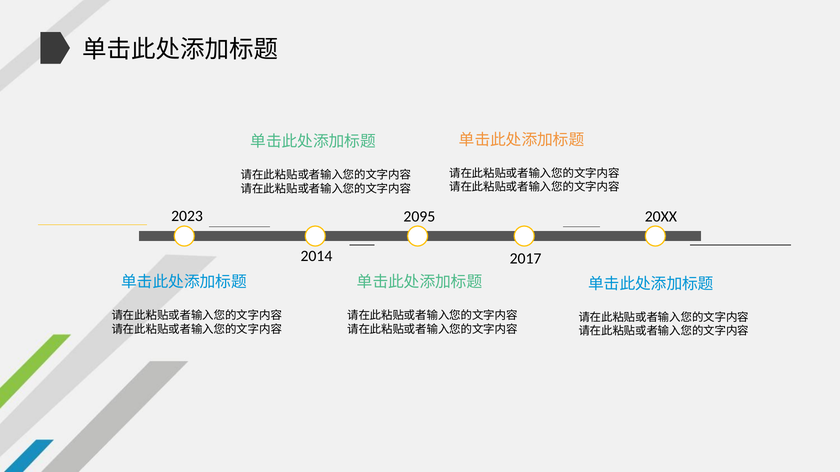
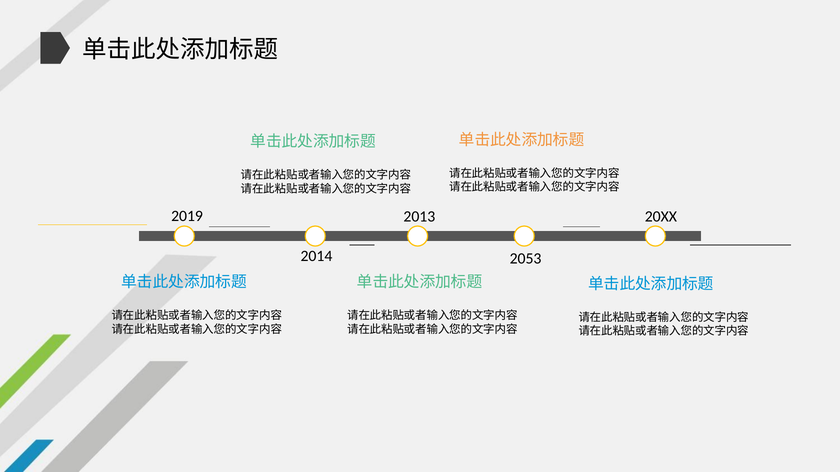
2023: 2023 -> 2019
2095: 2095 -> 2013
2017: 2017 -> 2053
